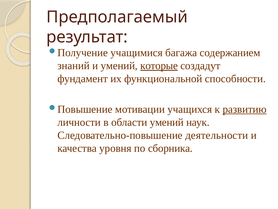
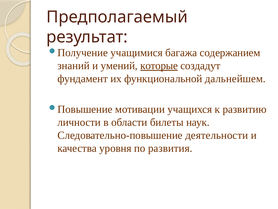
способности: способности -> дальнейшем
развитию underline: present -> none
области умений: умений -> билеты
сборника: сборника -> развития
